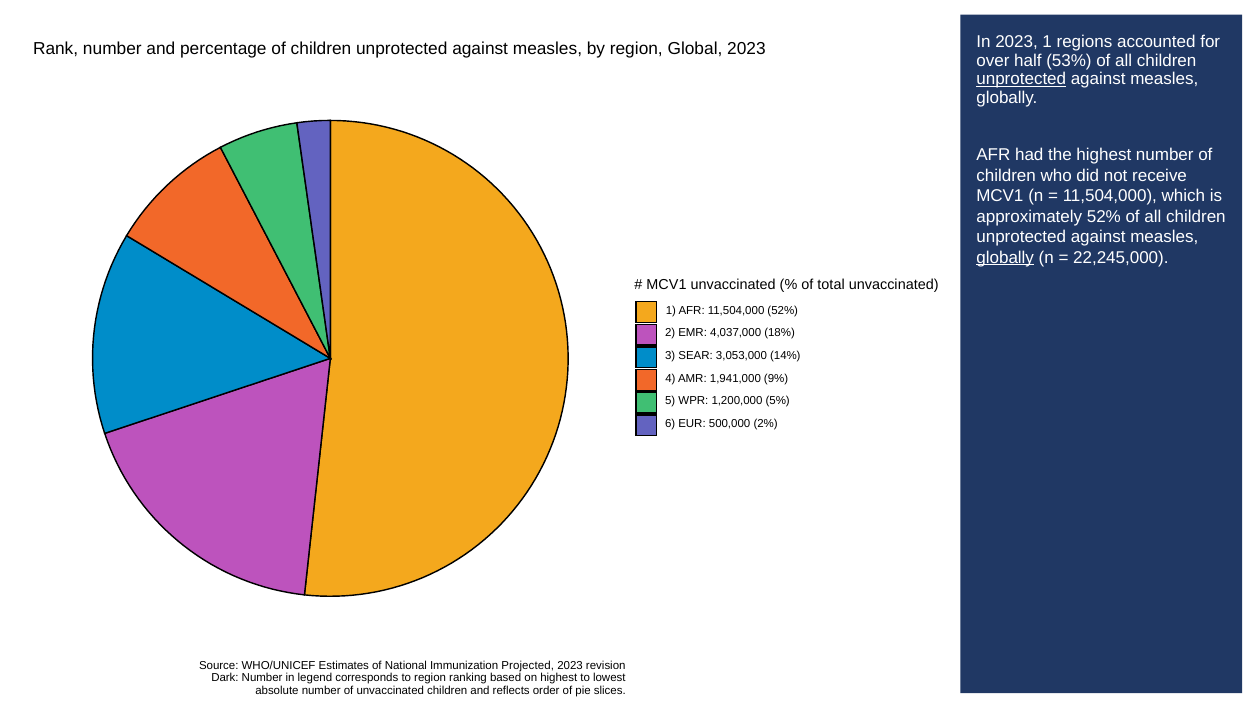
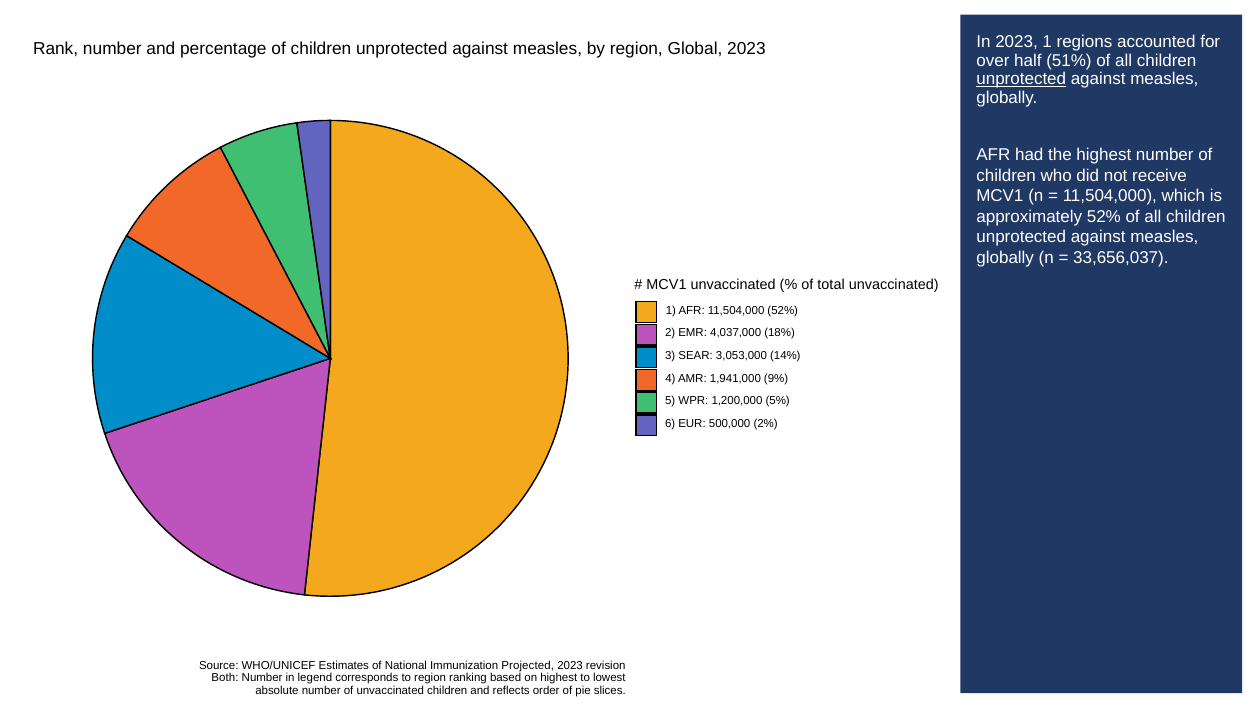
53%: 53% -> 51%
globally at (1005, 257) underline: present -> none
22,245,000: 22,245,000 -> 33,656,037
Dark: Dark -> Both
